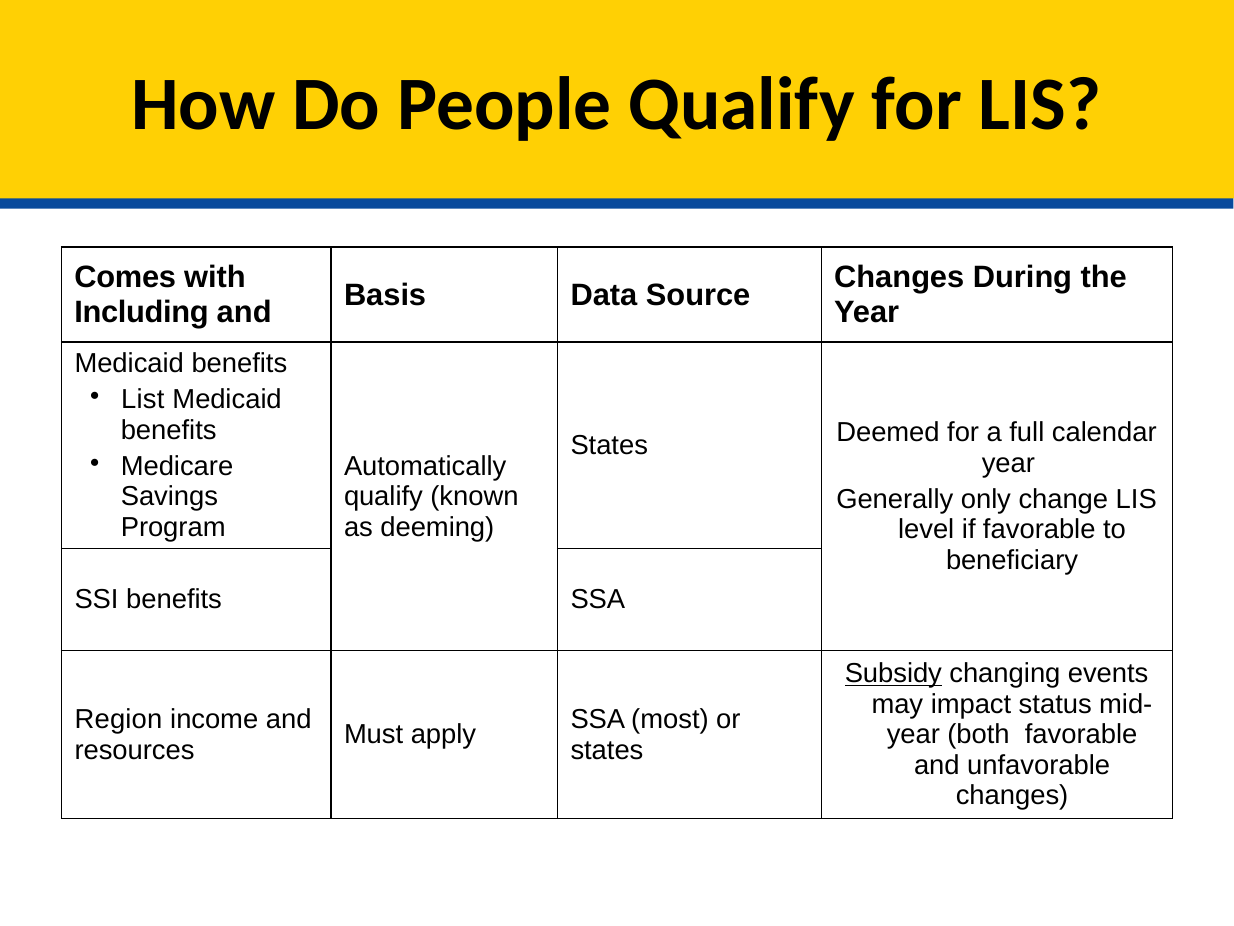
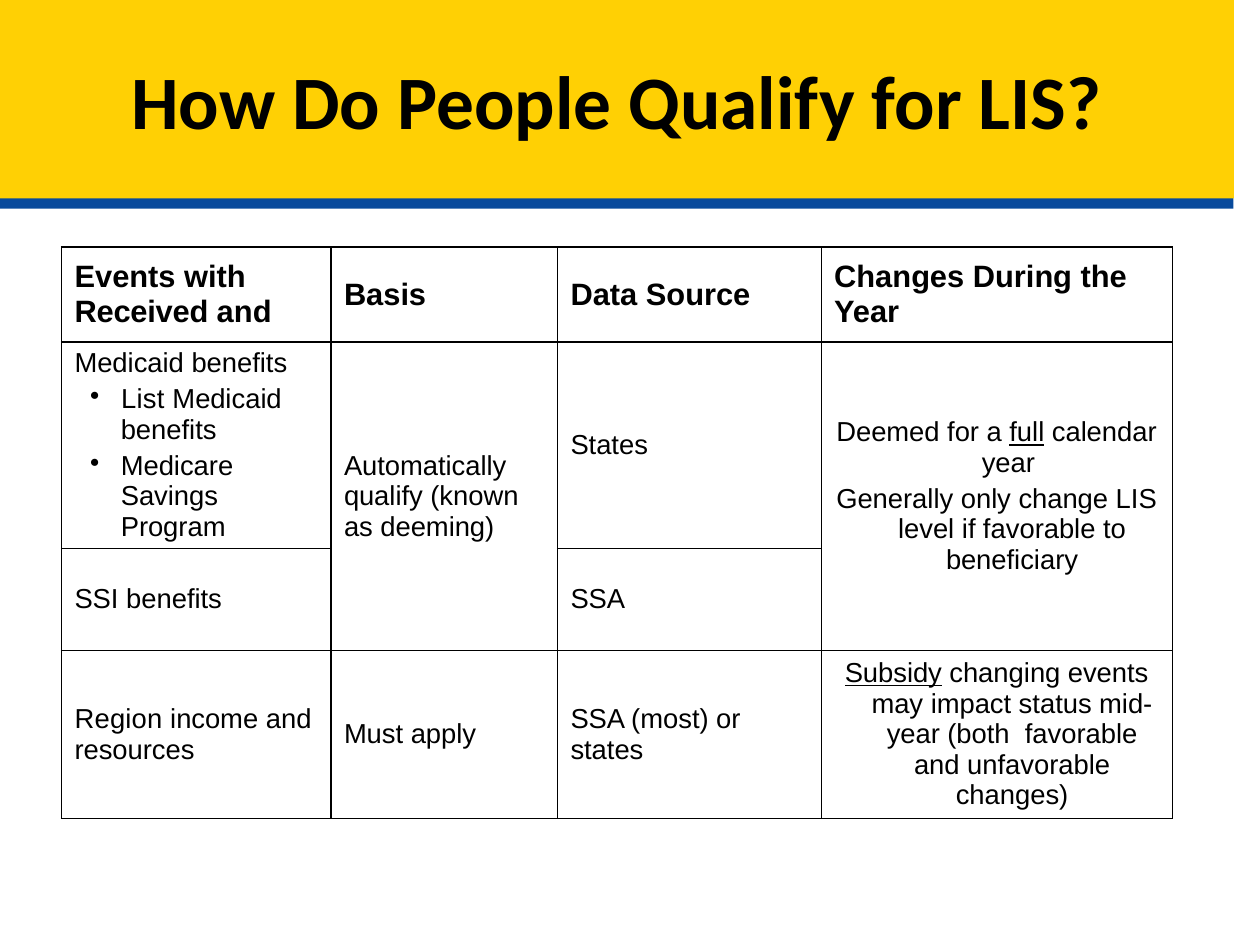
Comes at (125, 278): Comes -> Events
Including: Including -> Received
full underline: none -> present
